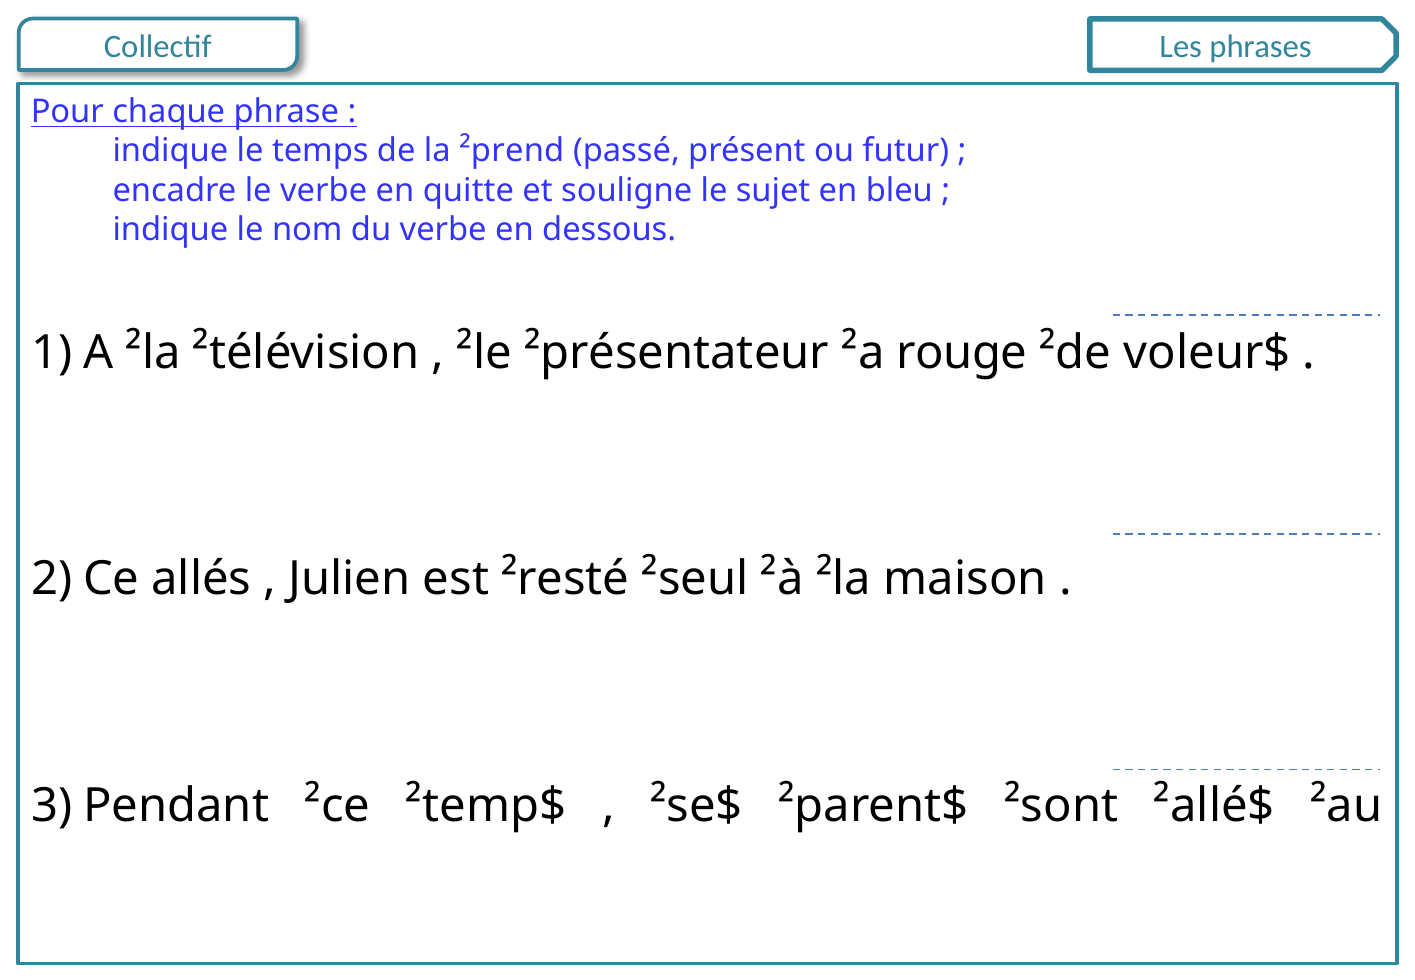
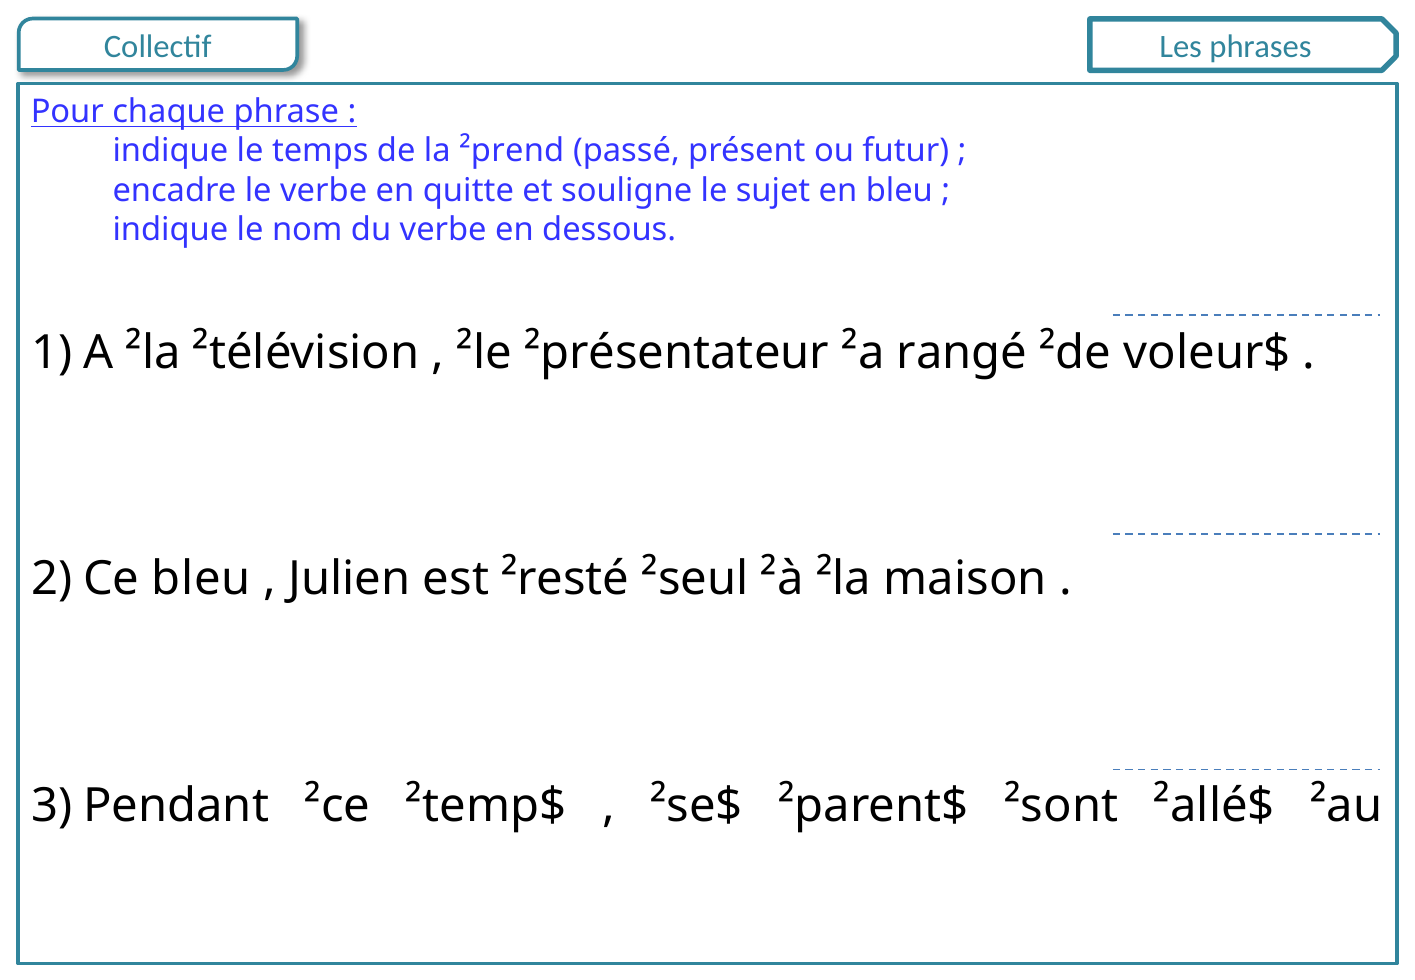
rouge: rouge -> rangé
allés at (201, 579): allés -> bleu
